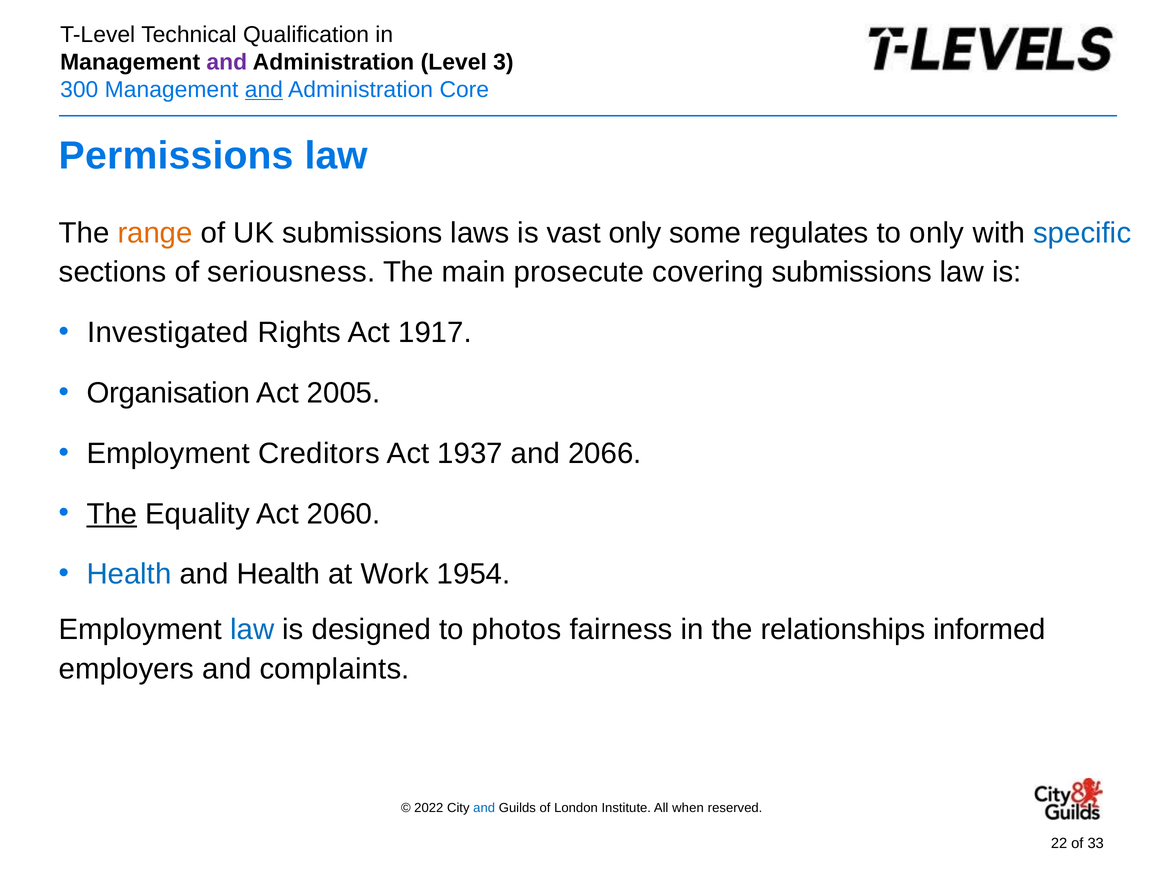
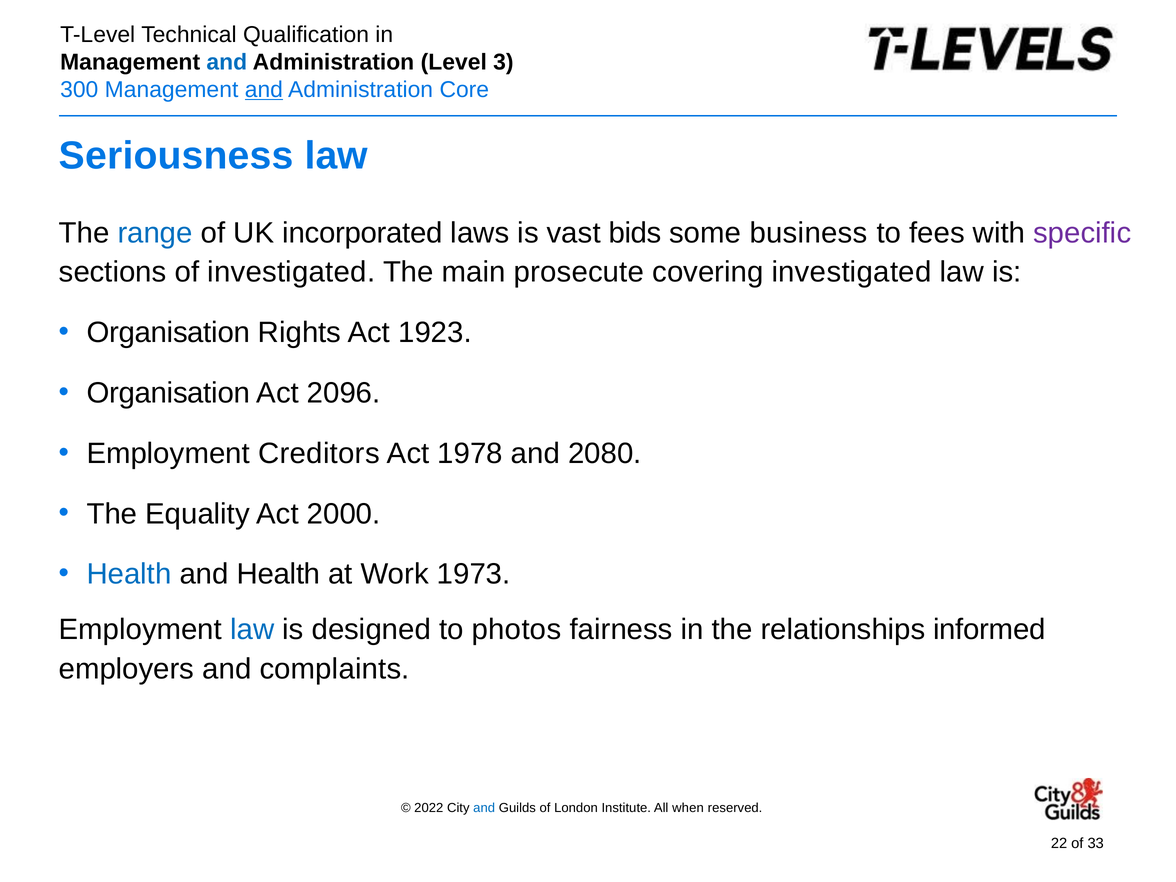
and at (227, 62) colour: purple -> blue
Permissions: Permissions -> Seriousness
range colour: orange -> blue
UK submissions: submissions -> incorporated
vast only: only -> bids
regulates: regulates -> business
to only: only -> fees
specific colour: blue -> purple
of seriousness: seriousness -> investigated
covering submissions: submissions -> investigated
Investigated at (168, 333): Investigated -> Organisation
1917: 1917 -> 1923
2005: 2005 -> 2096
1937: 1937 -> 1978
2066: 2066 -> 2080
The at (112, 514) underline: present -> none
2060: 2060 -> 2000
1954: 1954 -> 1973
